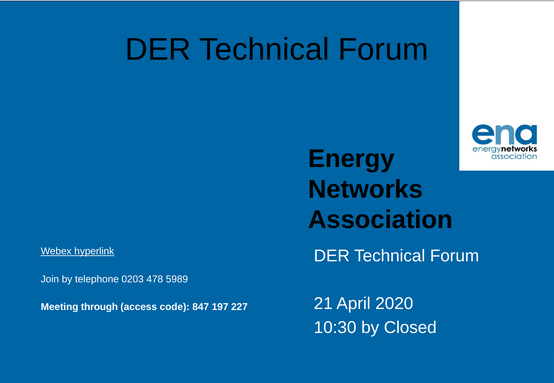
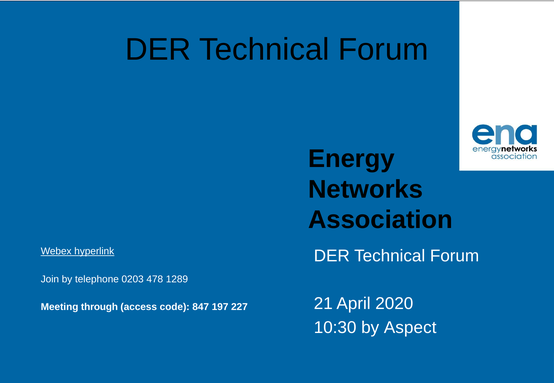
5989: 5989 -> 1289
Closed: Closed -> Aspect
